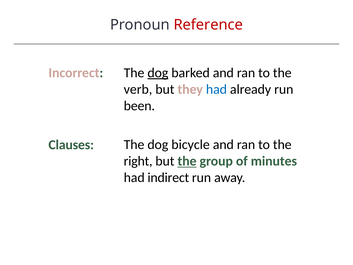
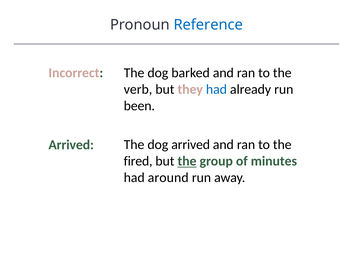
Reference colour: red -> blue
dog at (158, 73) underline: present -> none
dog bicycle: bicycle -> arrived
Clauses at (71, 145): Clauses -> Arrived
right: right -> fired
indirect: indirect -> around
